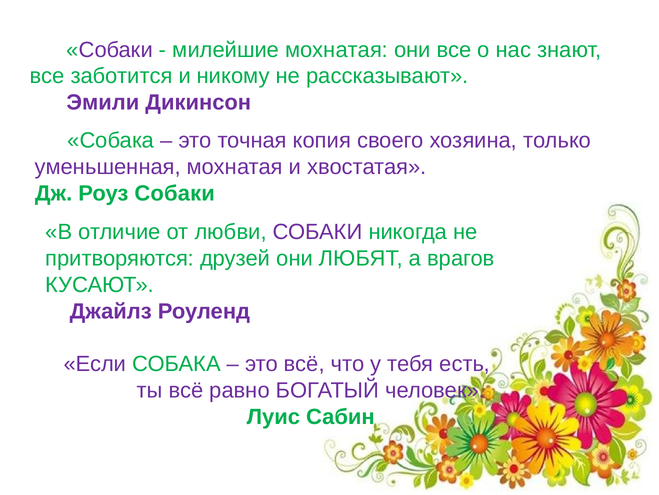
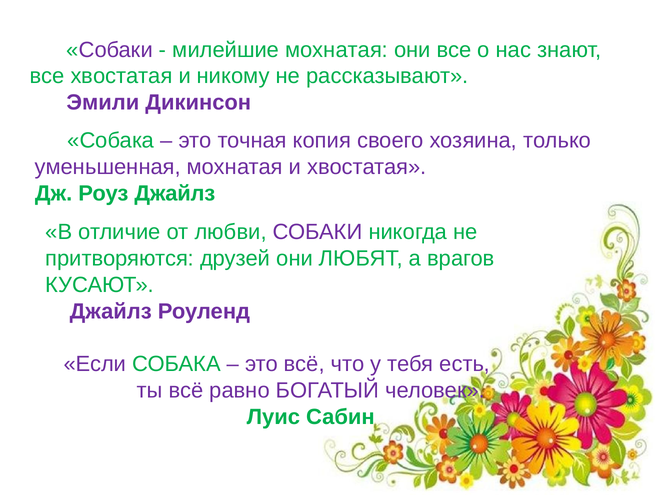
все заботится: заботится -> хвостатая
Роуз Собаки: Собаки -> Джайлз
